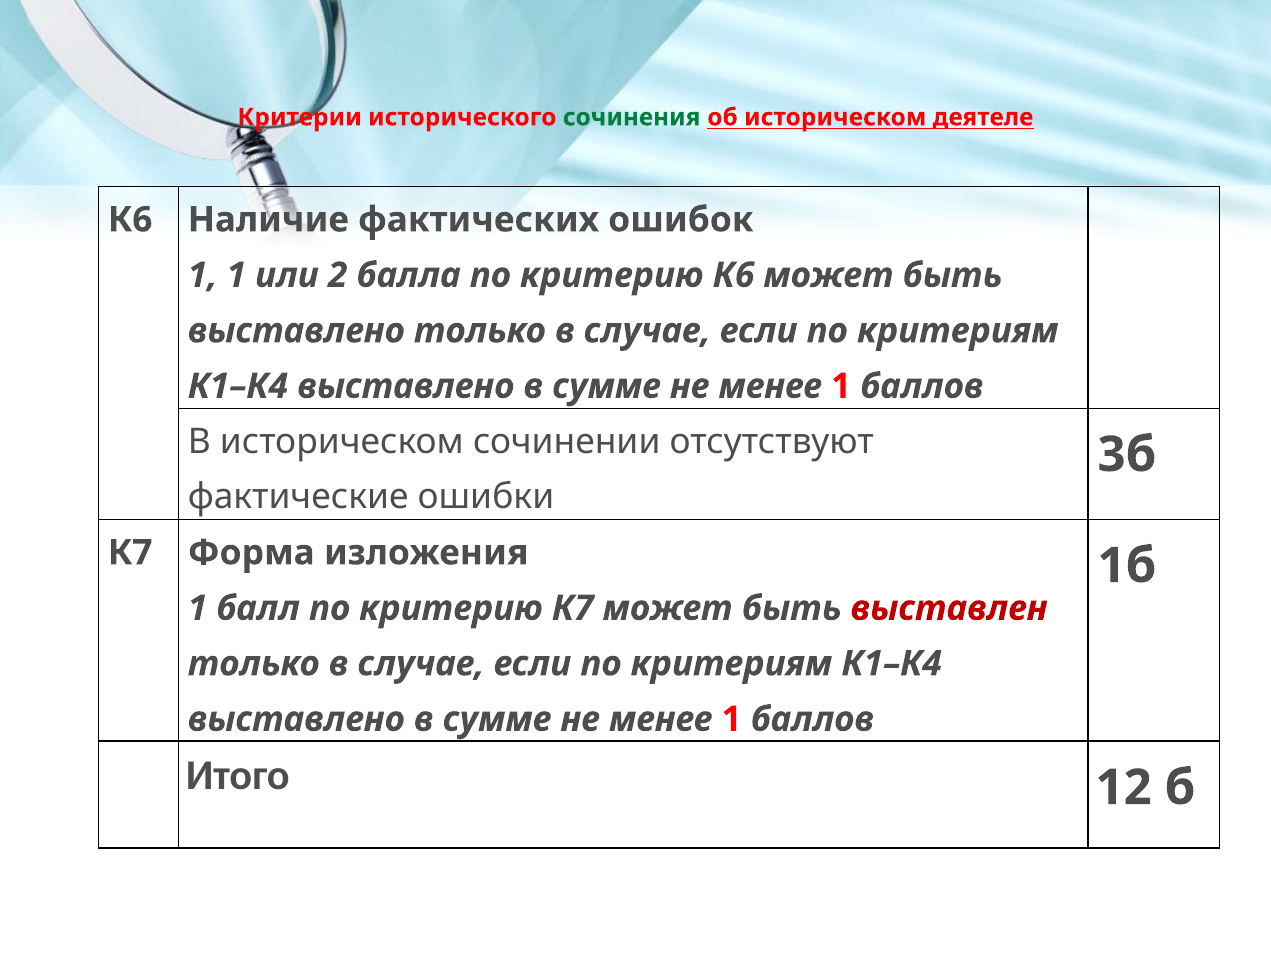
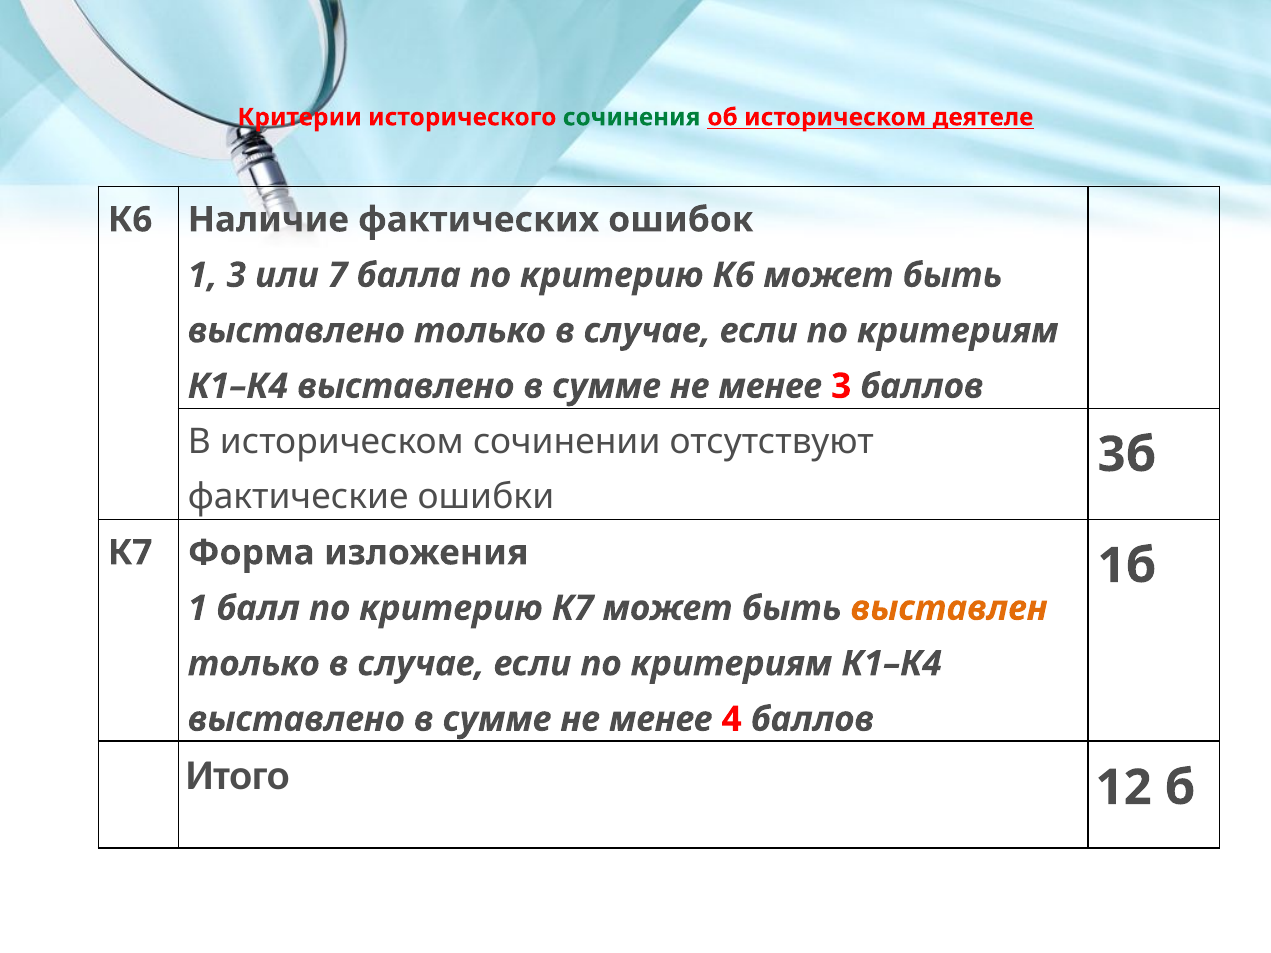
1 1: 1 -> 3
2: 2 -> 7
1 at (841, 386): 1 -> 3
выставлен colour: red -> orange
1 at (732, 719): 1 -> 4
